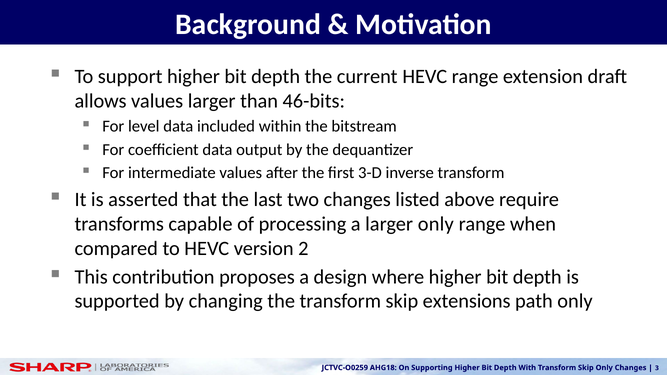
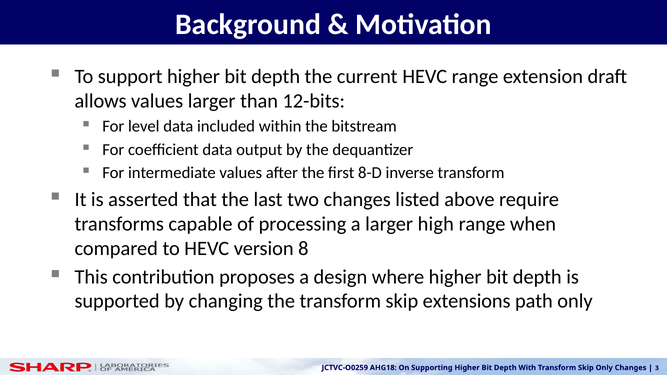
46-bits: 46-bits -> 12-bits
3-D: 3-D -> 8-D
larger only: only -> high
2: 2 -> 8
